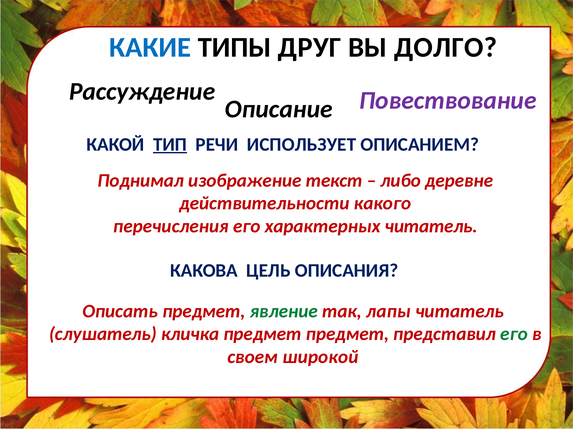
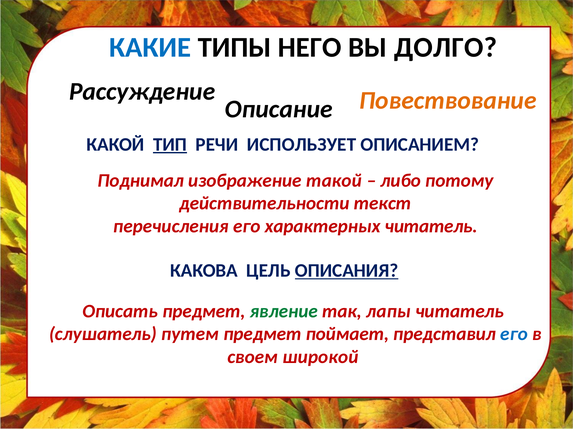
ДРУГ: ДРУГ -> НЕГО
Повествование colour: purple -> orange
текст: текст -> такой
деревне: деревне -> потому
какого: какого -> текст
ОПИСАНИЯ underline: none -> present
кличка: кличка -> путем
предмет предмет: предмет -> поймает
его at (514, 335) colour: green -> blue
